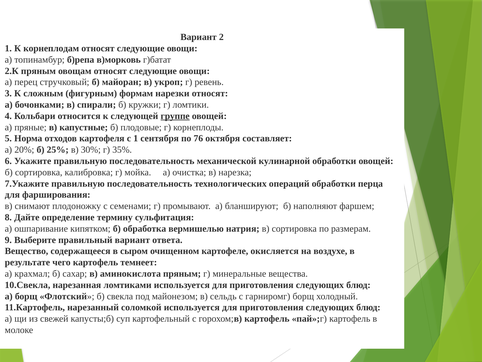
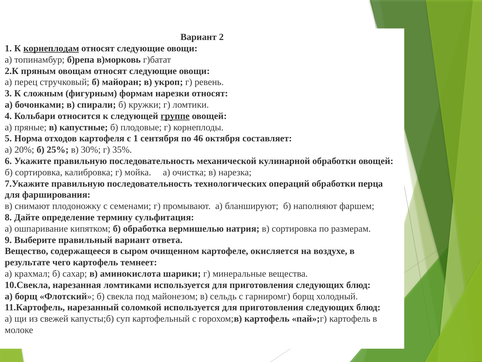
корнеплодам underline: none -> present
76: 76 -> 46
аминокислота пряным: пряным -> шарики
